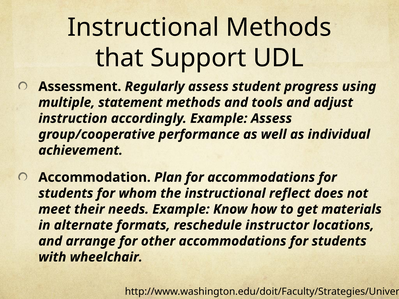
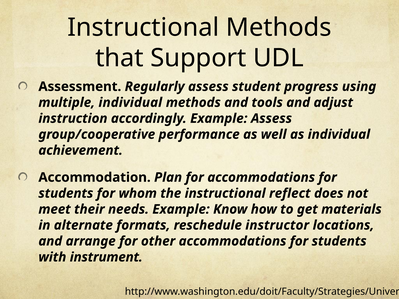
multiple statement: statement -> individual
wheelchair: wheelchair -> instrument
